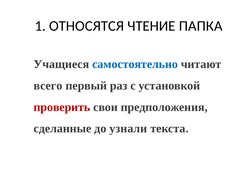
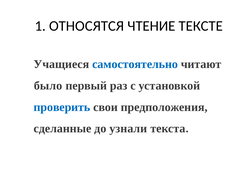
ПАПКА: ПАПКА -> ТЕКСТЕ
всего: всего -> было
проверить colour: red -> blue
